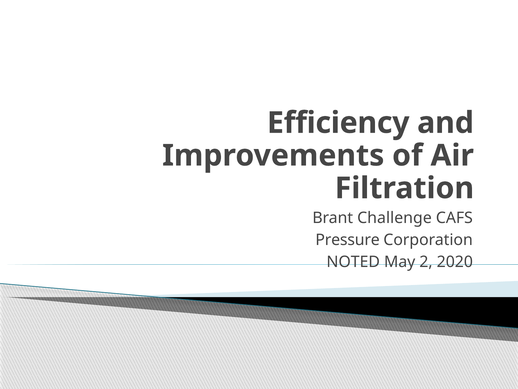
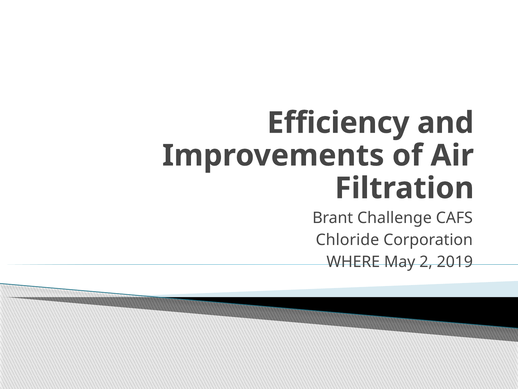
Pressure: Pressure -> Chloride
NOTED: NOTED -> WHERE
2020: 2020 -> 2019
